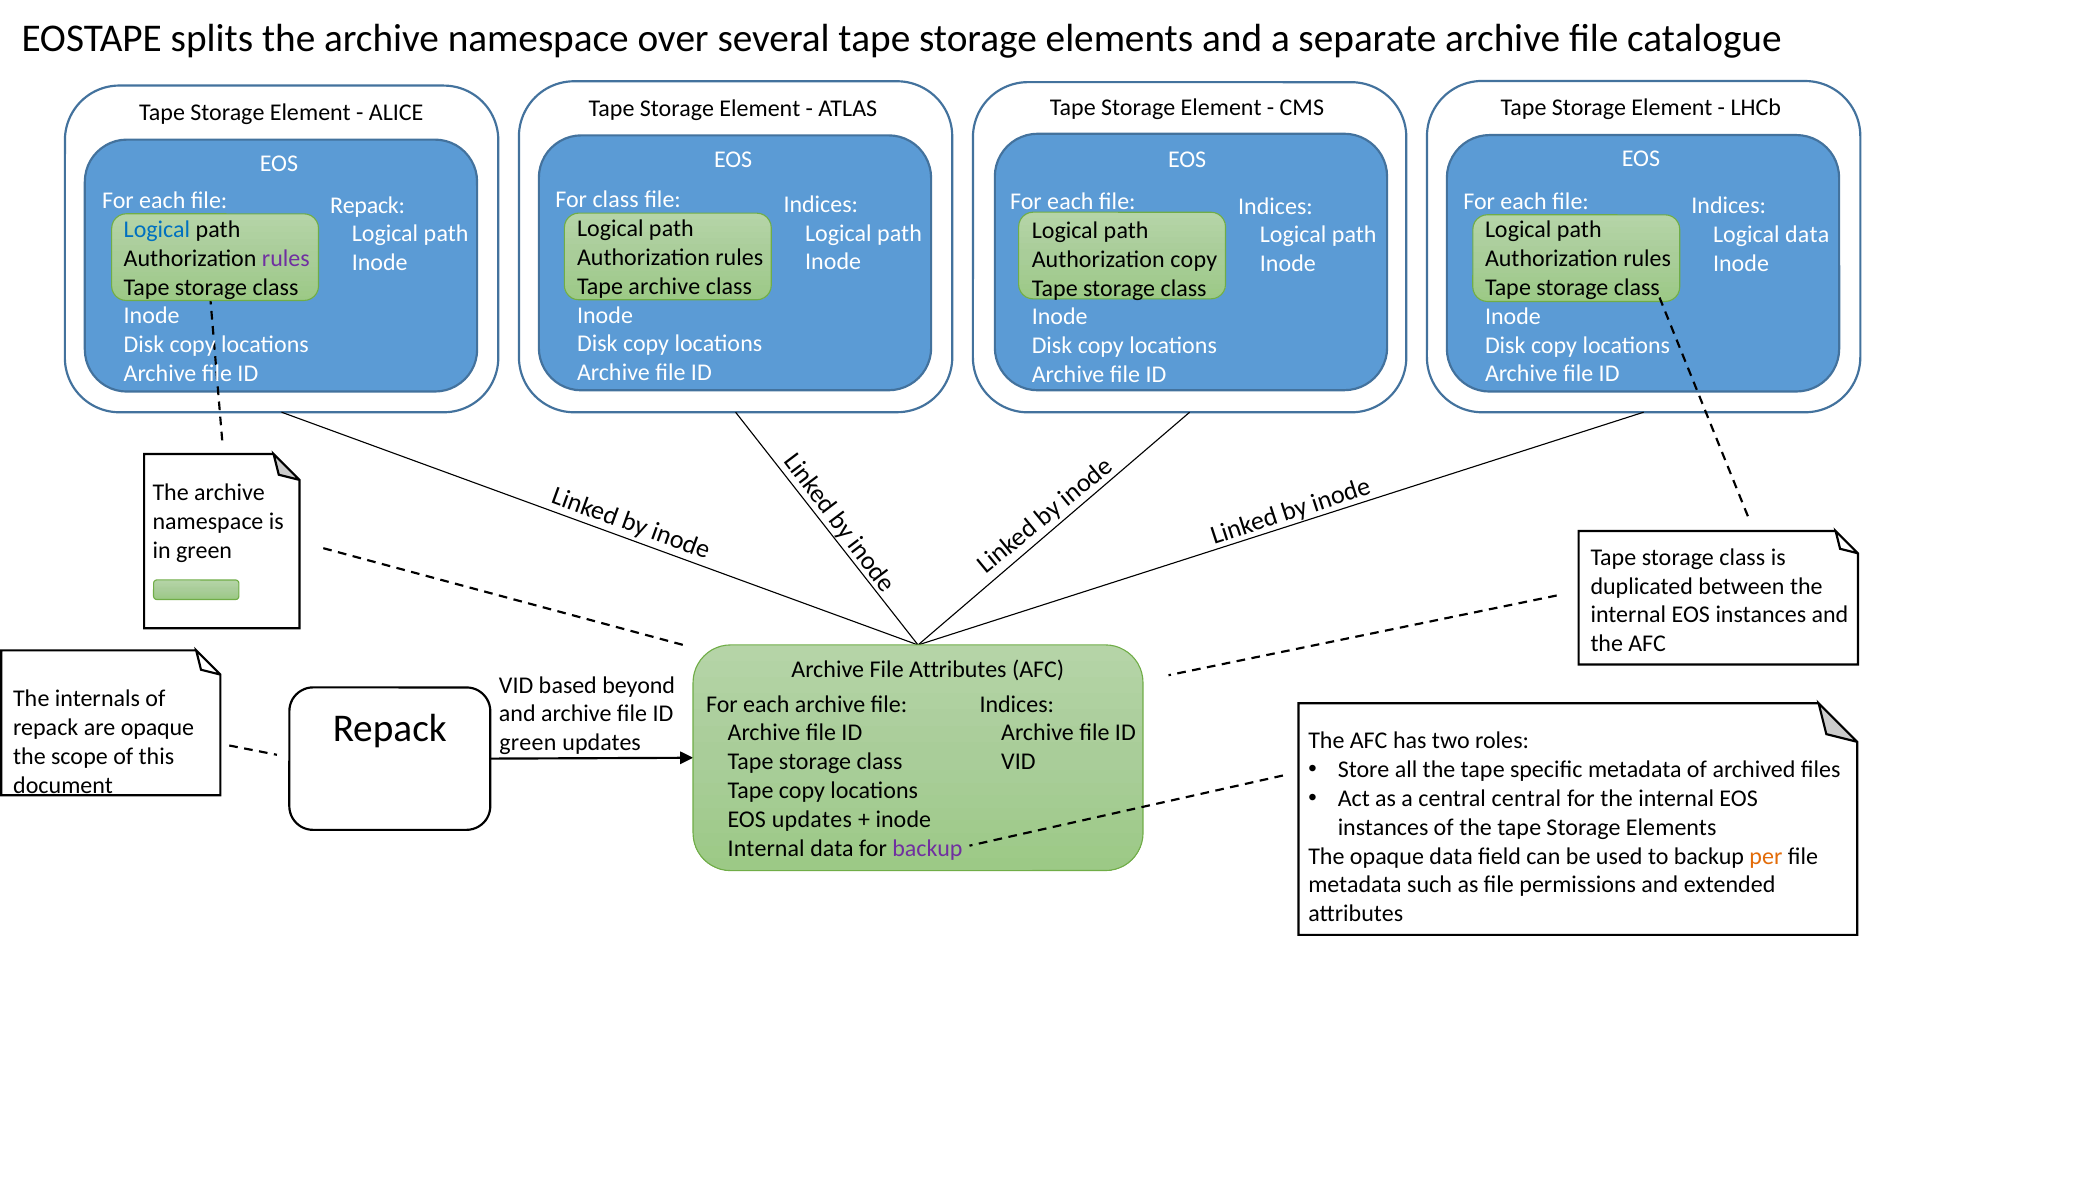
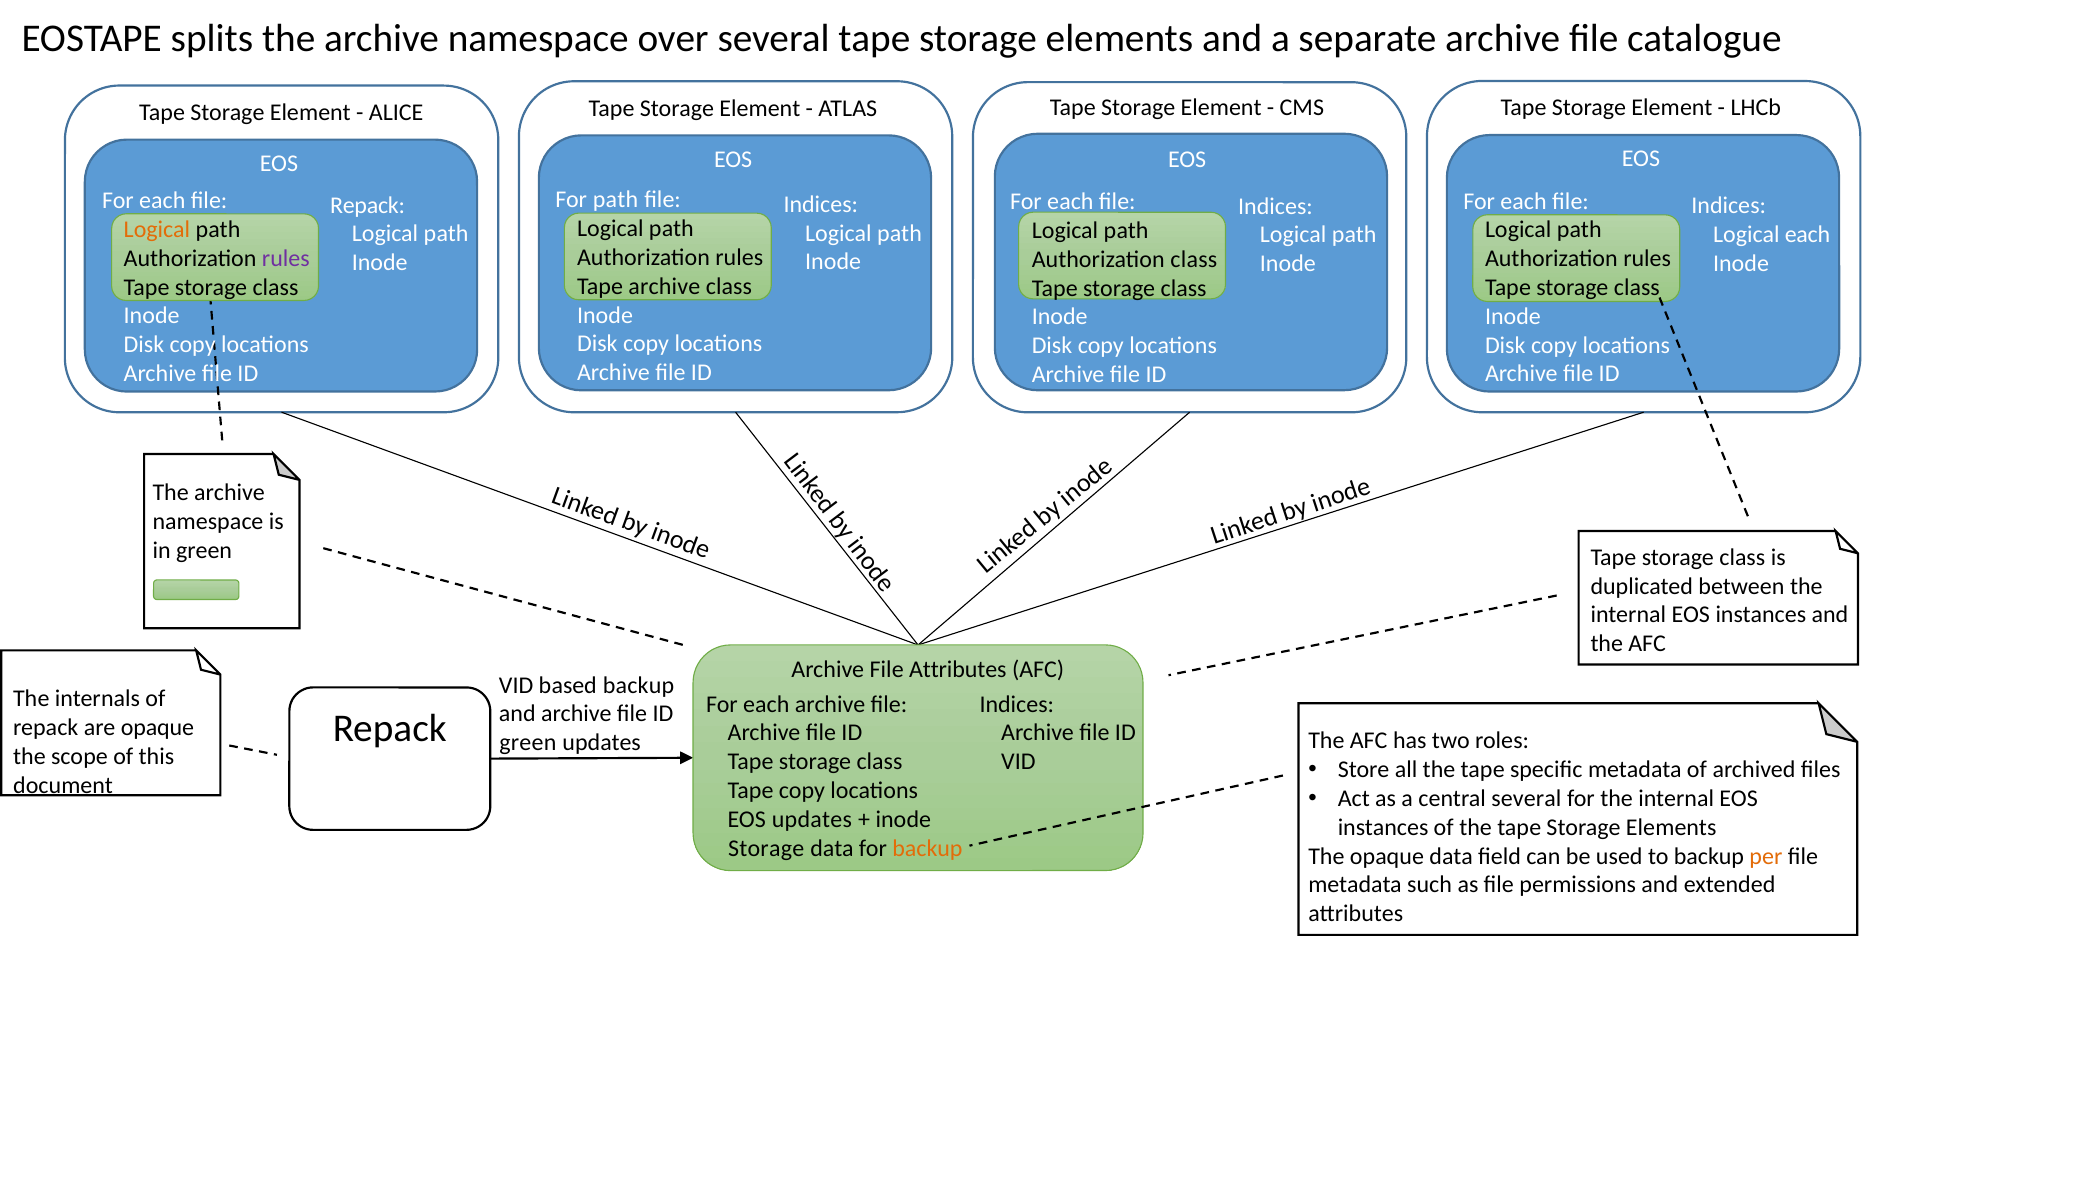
For class: class -> path
Logical at (157, 230) colour: blue -> orange
Logical data: data -> each
Authorization copy: copy -> class
based beyond: beyond -> backup
central central: central -> several
Internal at (766, 848): Internal -> Storage
backup at (927, 848) colour: purple -> orange
